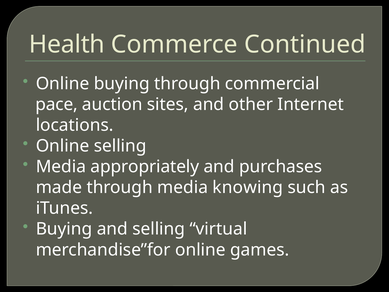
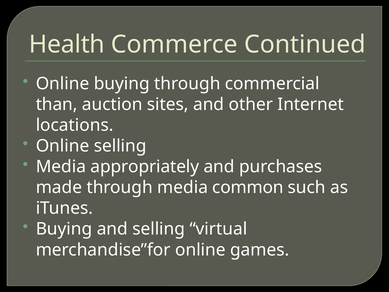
pace: pace -> than
knowing: knowing -> common
